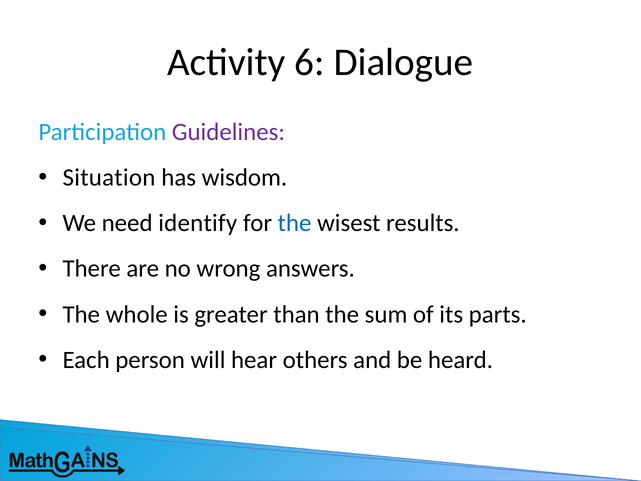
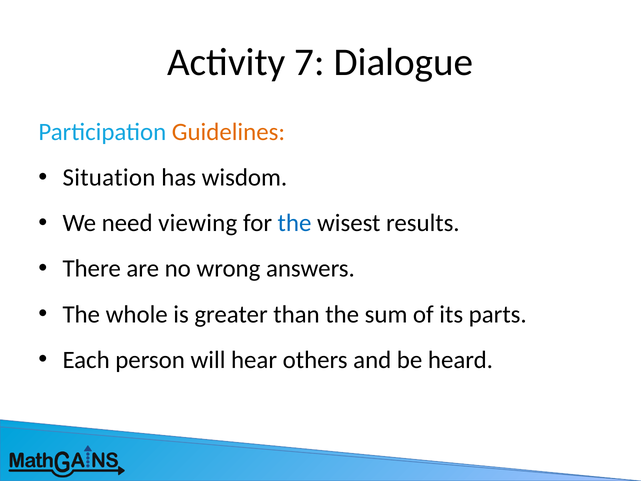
6: 6 -> 7
Guidelines colour: purple -> orange
identify: identify -> viewing
